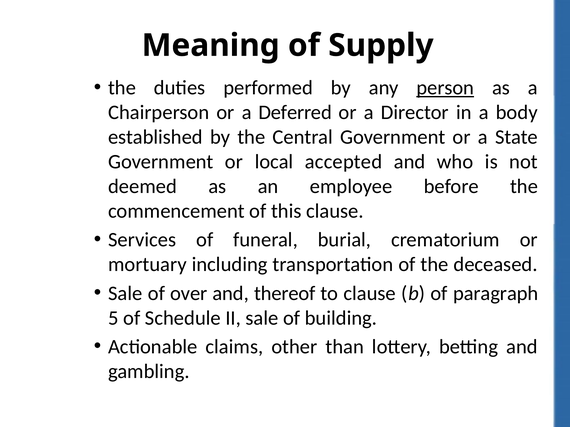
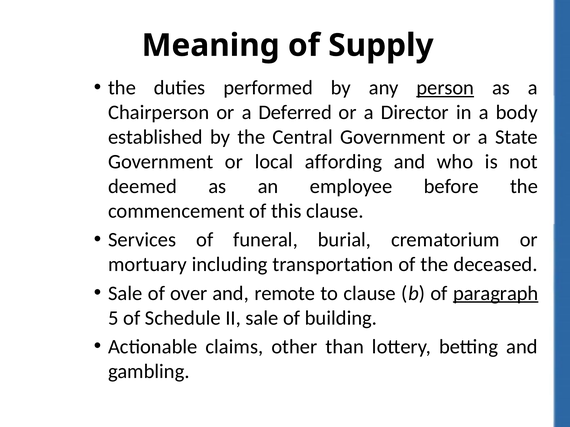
accepted: accepted -> affording
thereof: thereof -> remote
paragraph underline: none -> present
